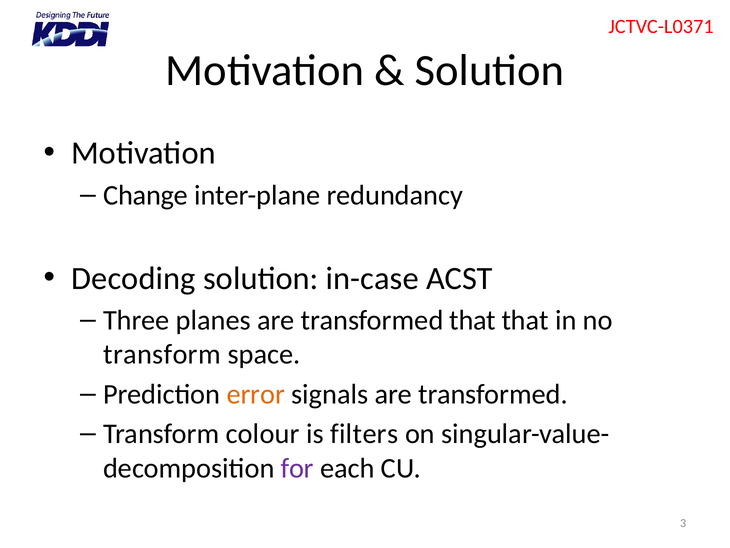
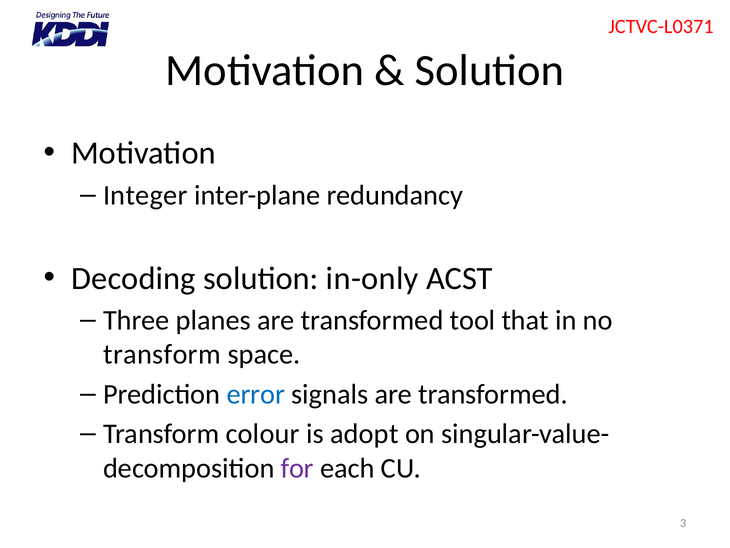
Change: Change -> Integer
in-case: in-case -> in-only
transformed that: that -> tool
error colour: orange -> blue
filters: filters -> adopt
